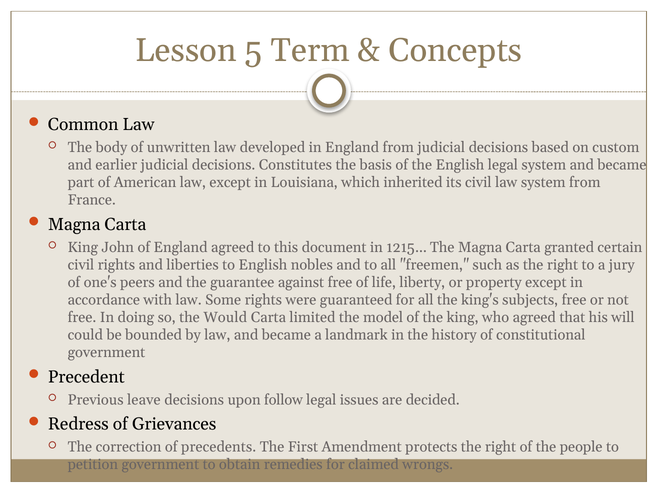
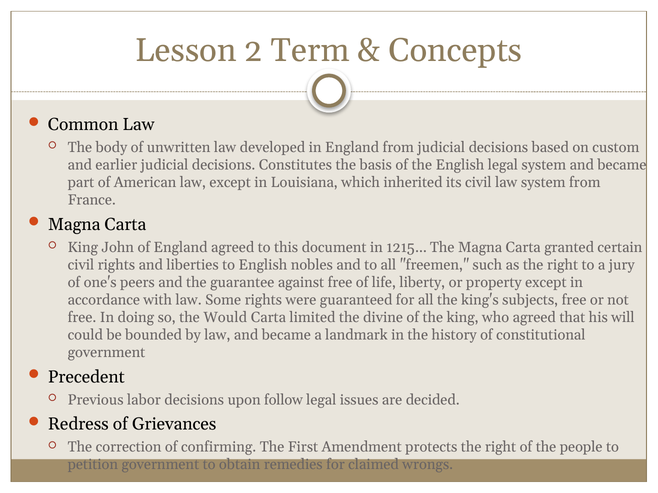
5: 5 -> 2
model: model -> divine
leave: leave -> labor
precedents: precedents -> confirming
